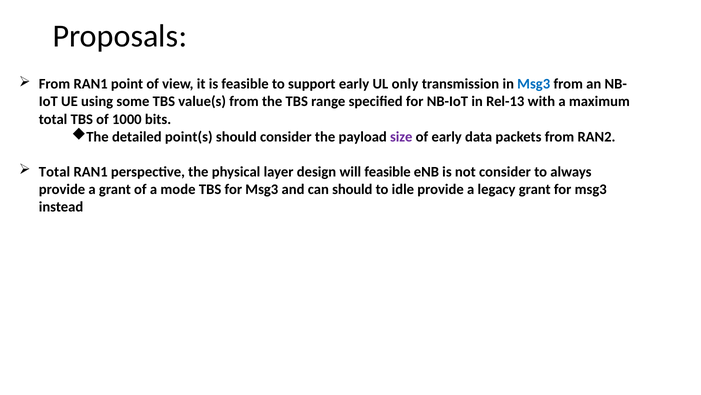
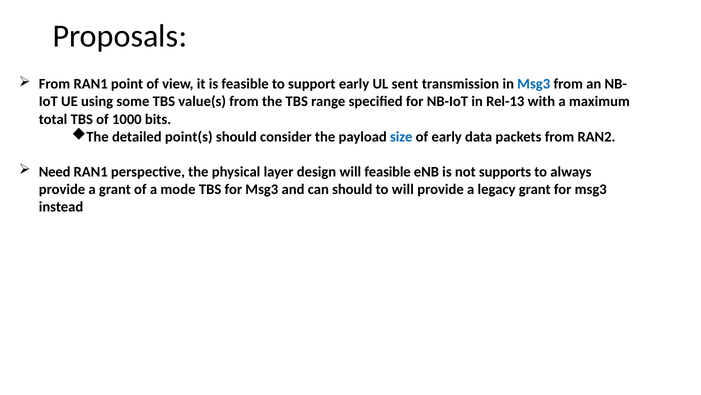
only: only -> sent
size colour: purple -> blue
Total at (54, 172): Total -> Need
not consider: consider -> supports
to idle: idle -> will
